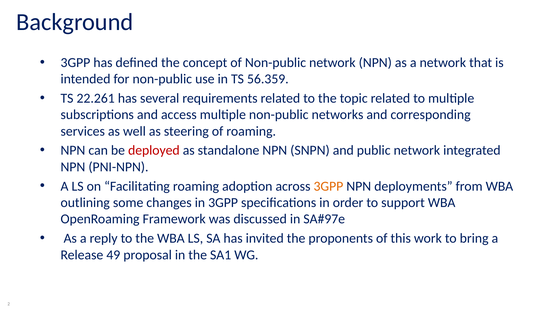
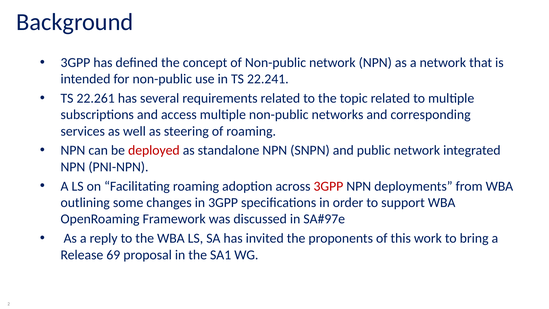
56.359: 56.359 -> 22.241
3GPP at (328, 186) colour: orange -> red
49: 49 -> 69
